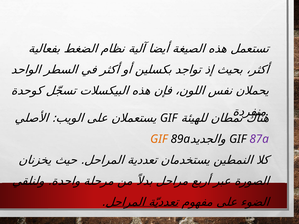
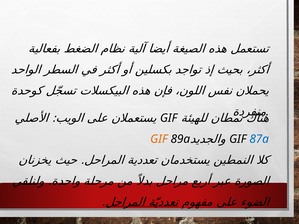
87a colour: purple -> blue
